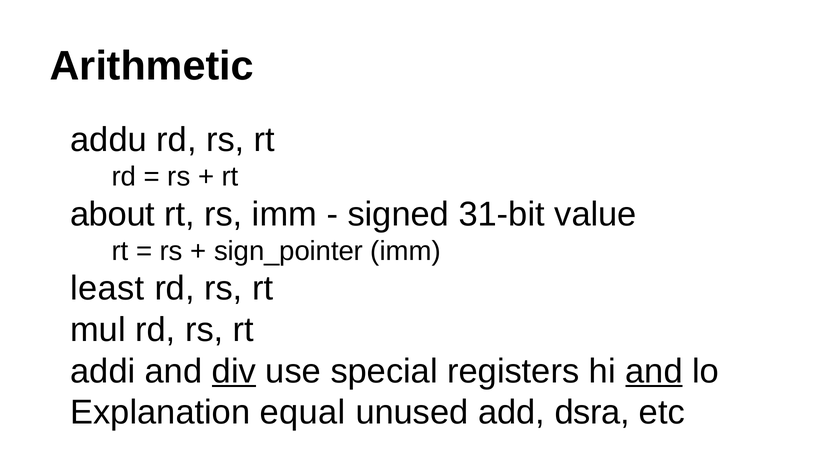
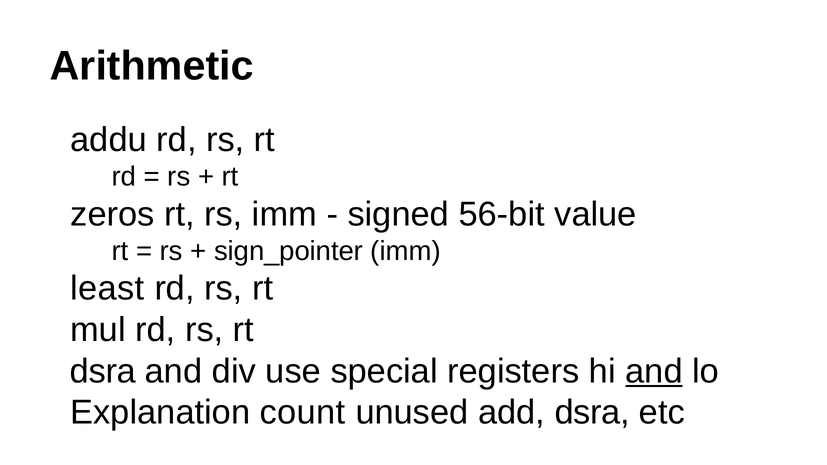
about: about -> zeros
31-bit: 31-bit -> 56-bit
addi at (103, 371): addi -> dsra
div underline: present -> none
equal: equal -> count
